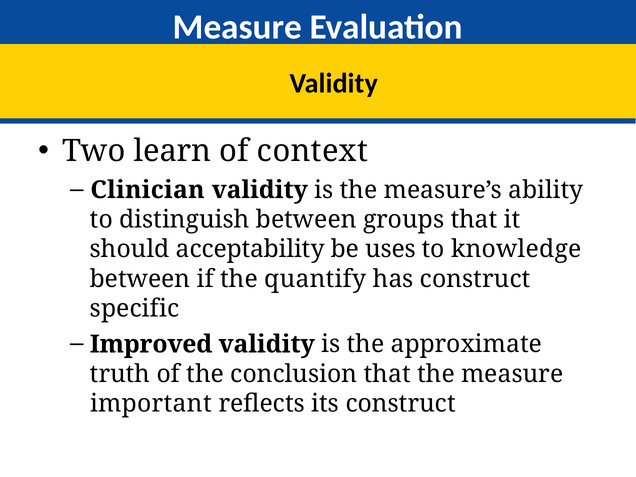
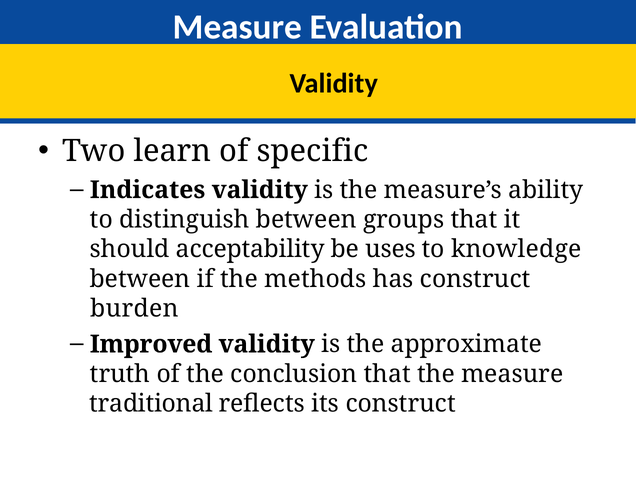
context: context -> specific
Clinician: Clinician -> Indicates
quantify: quantify -> methods
specific: specific -> burden
important: important -> traditional
